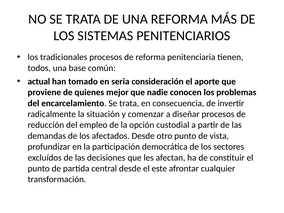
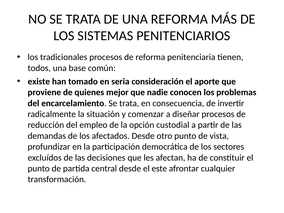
actual: actual -> existe
